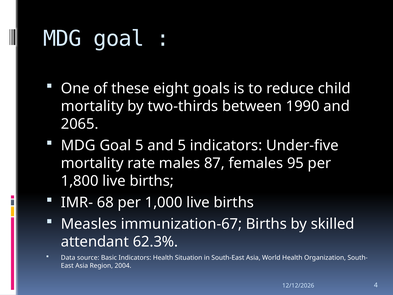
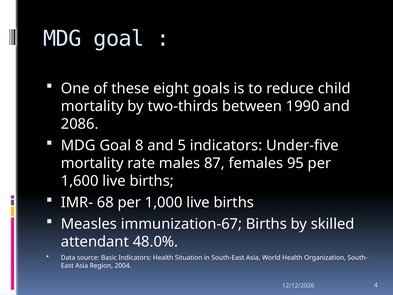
2065: 2065 -> 2086
Goal 5: 5 -> 8
1,800: 1,800 -> 1,600
62.3%: 62.3% -> 48.0%
